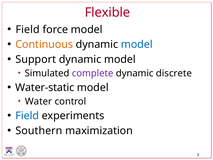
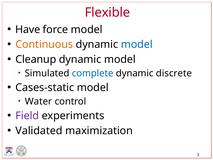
Field at (28, 29): Field -> Have
Support: Support -> Cleanup
complete colour: purple -> blue
Water-static: Water-static -> Cases-static
Field at (27, 116) colour: blue -> purple
Southern: Southern -> Validated
